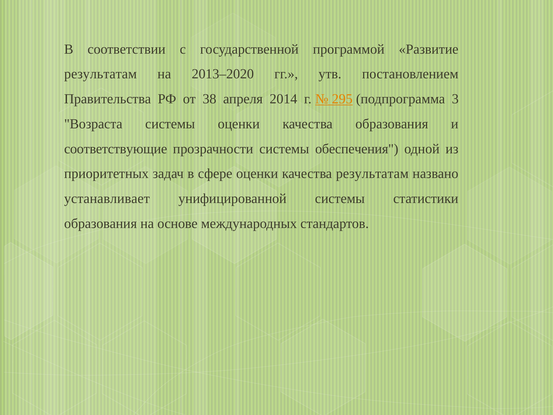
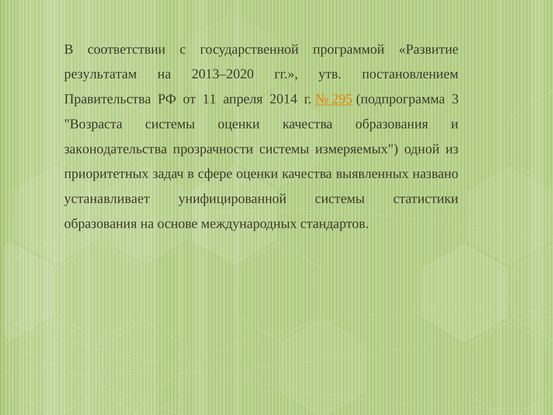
38: 38 -> 11
соответствующие: соответствующие -> законодательства
обеспечения: обеспечения -> измеряемых
качества результатам: результатам -> выявленных
